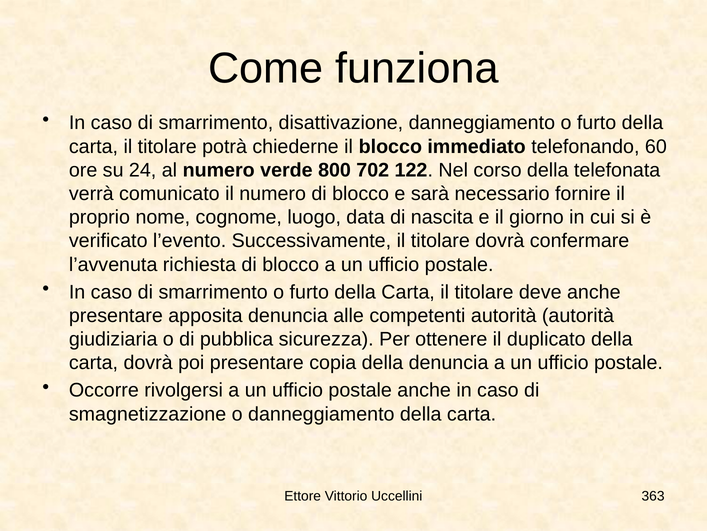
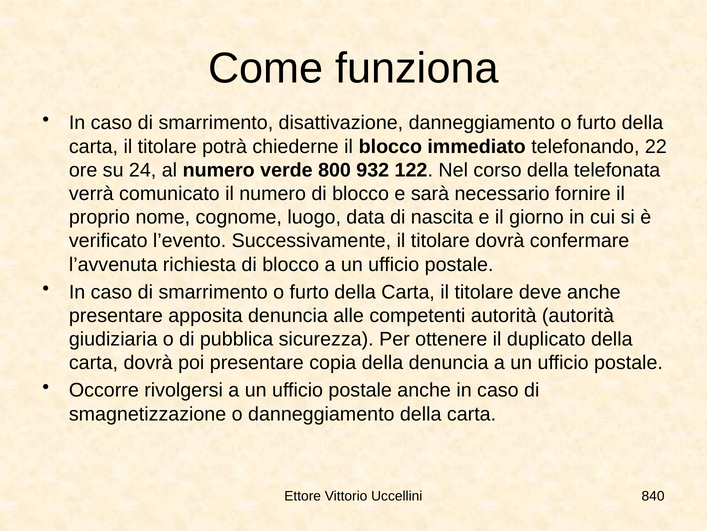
60: 60 -> 22
702: 702 -> 932
363: 363 -> 840
